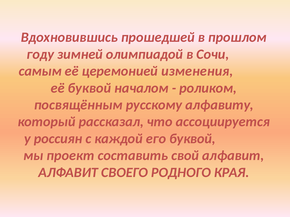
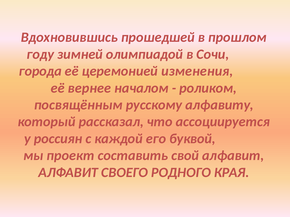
самым: самым -> города
её буквой: буквой -> вернее
